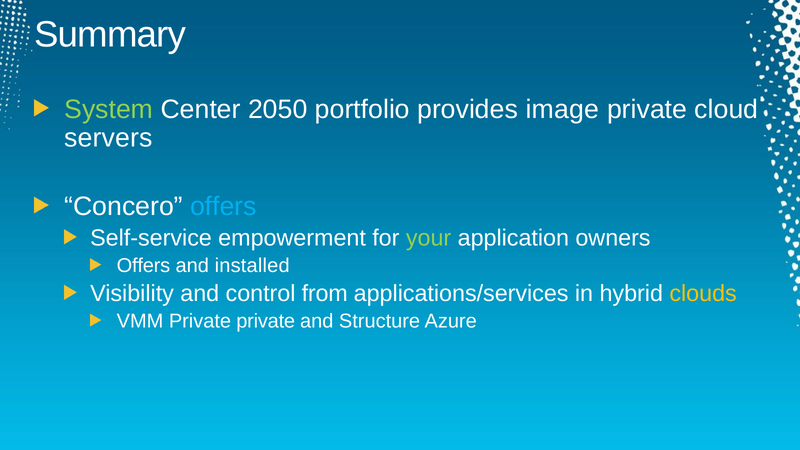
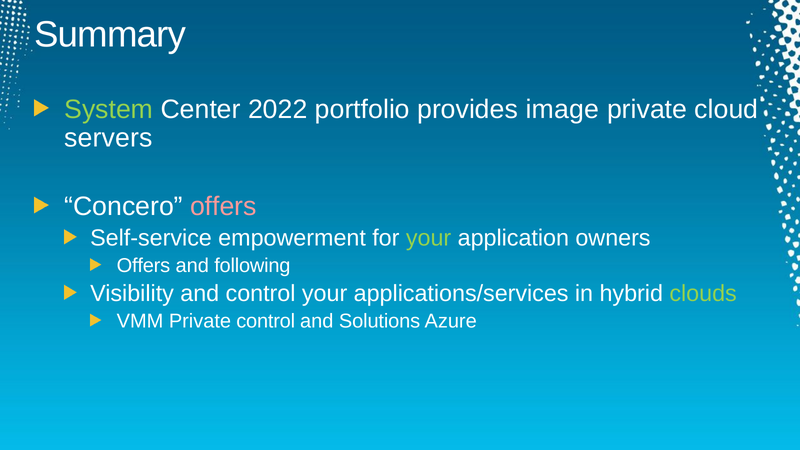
2050: 2050 -> 2022
offers at (223, 206) colour: light blue -> pink
installed: installed -> following
control from: from -> your
clouds colour: yellow -> light green
Private private: private -> control
Structure: Structure -> Solutions
